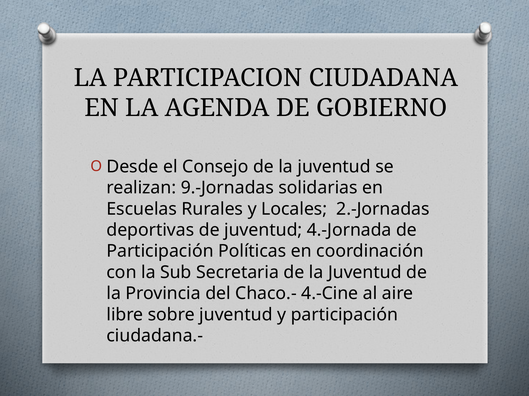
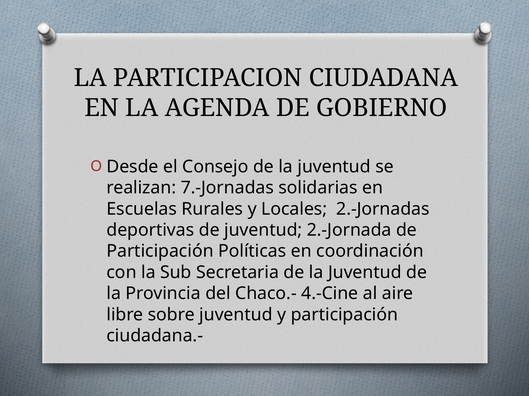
9.-Jornadas: 9.-Jornadas -> 7.-Jornadas
4.-Jornada: 4.-Jornada -> 2.-Jornada
